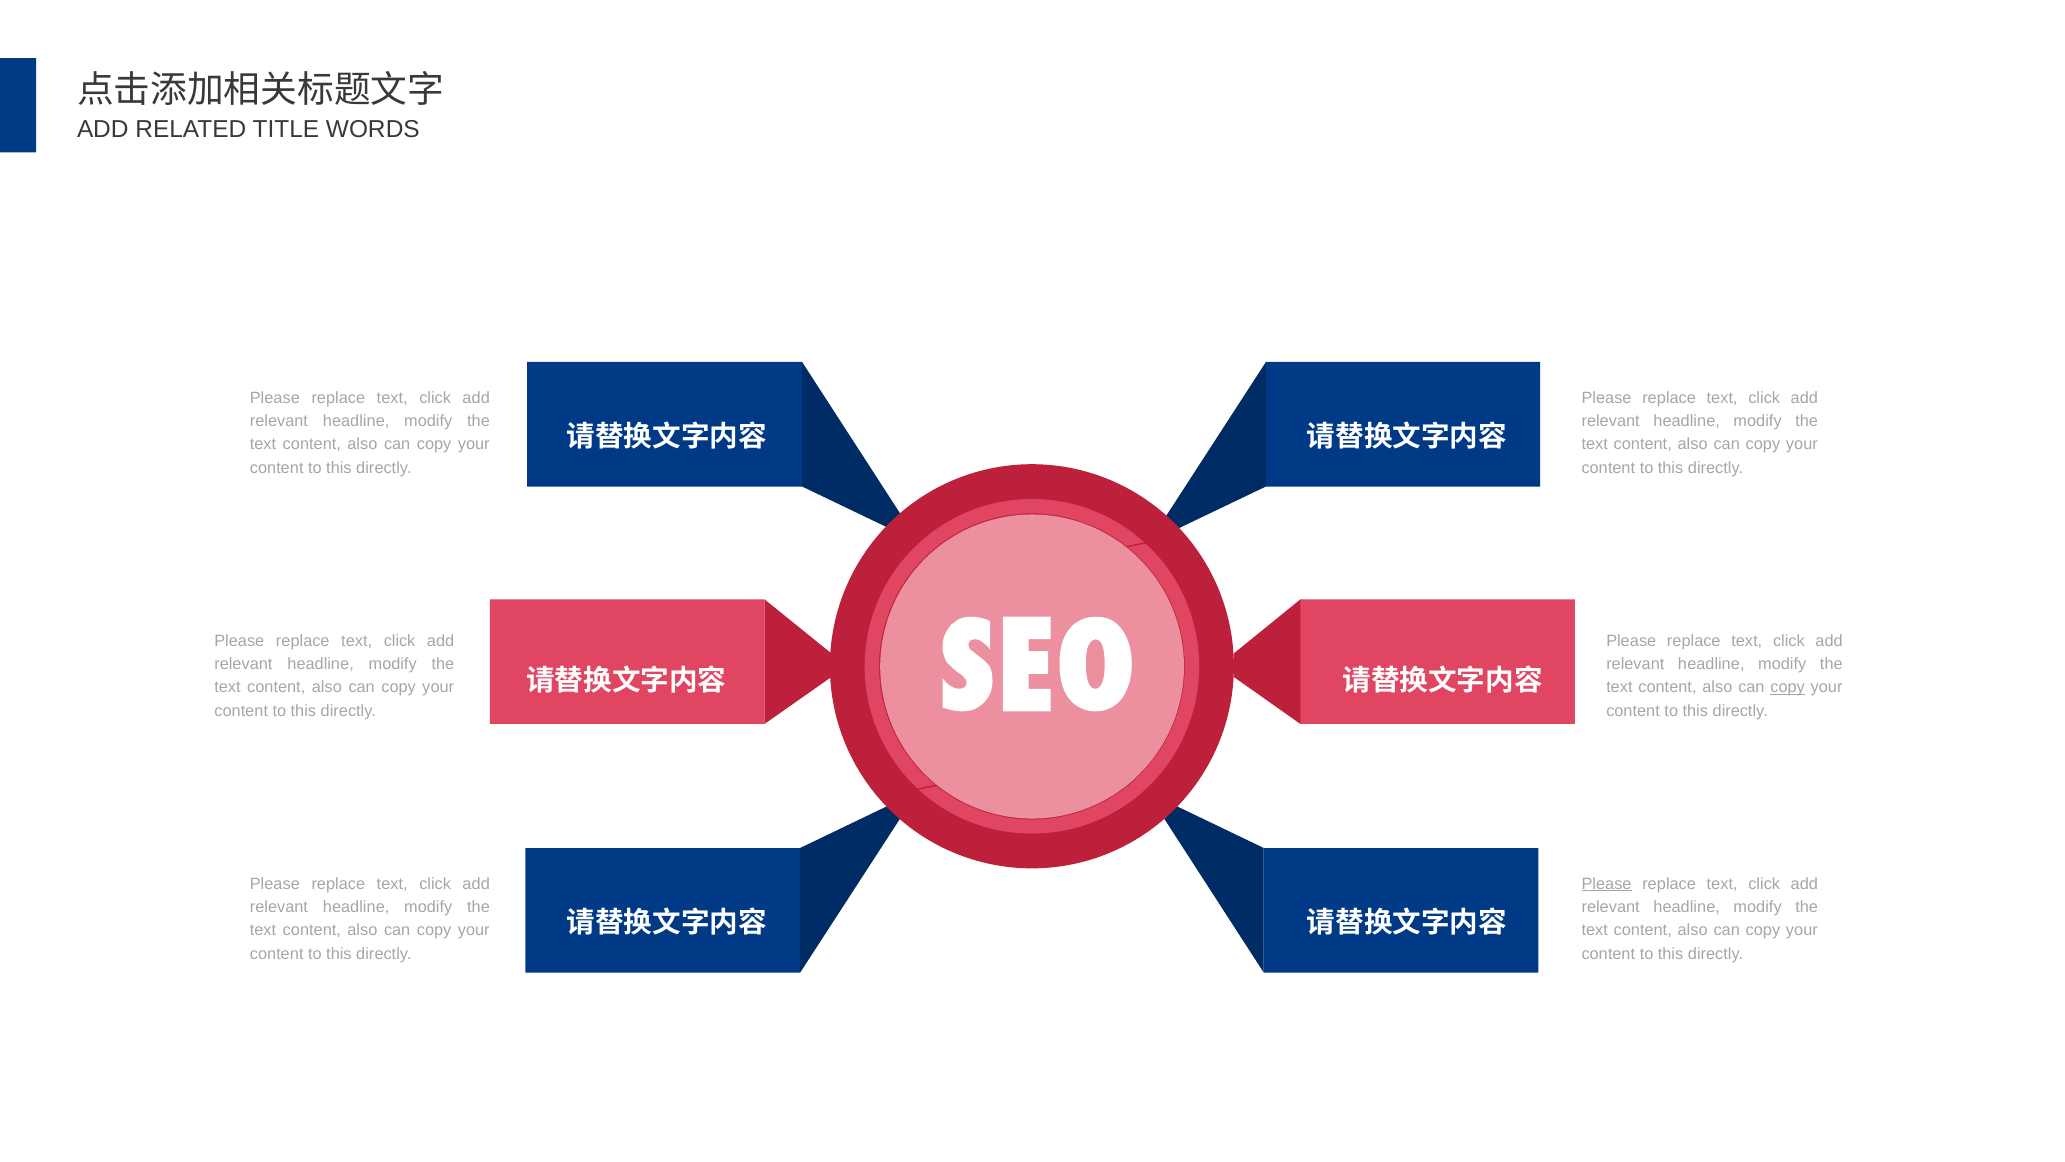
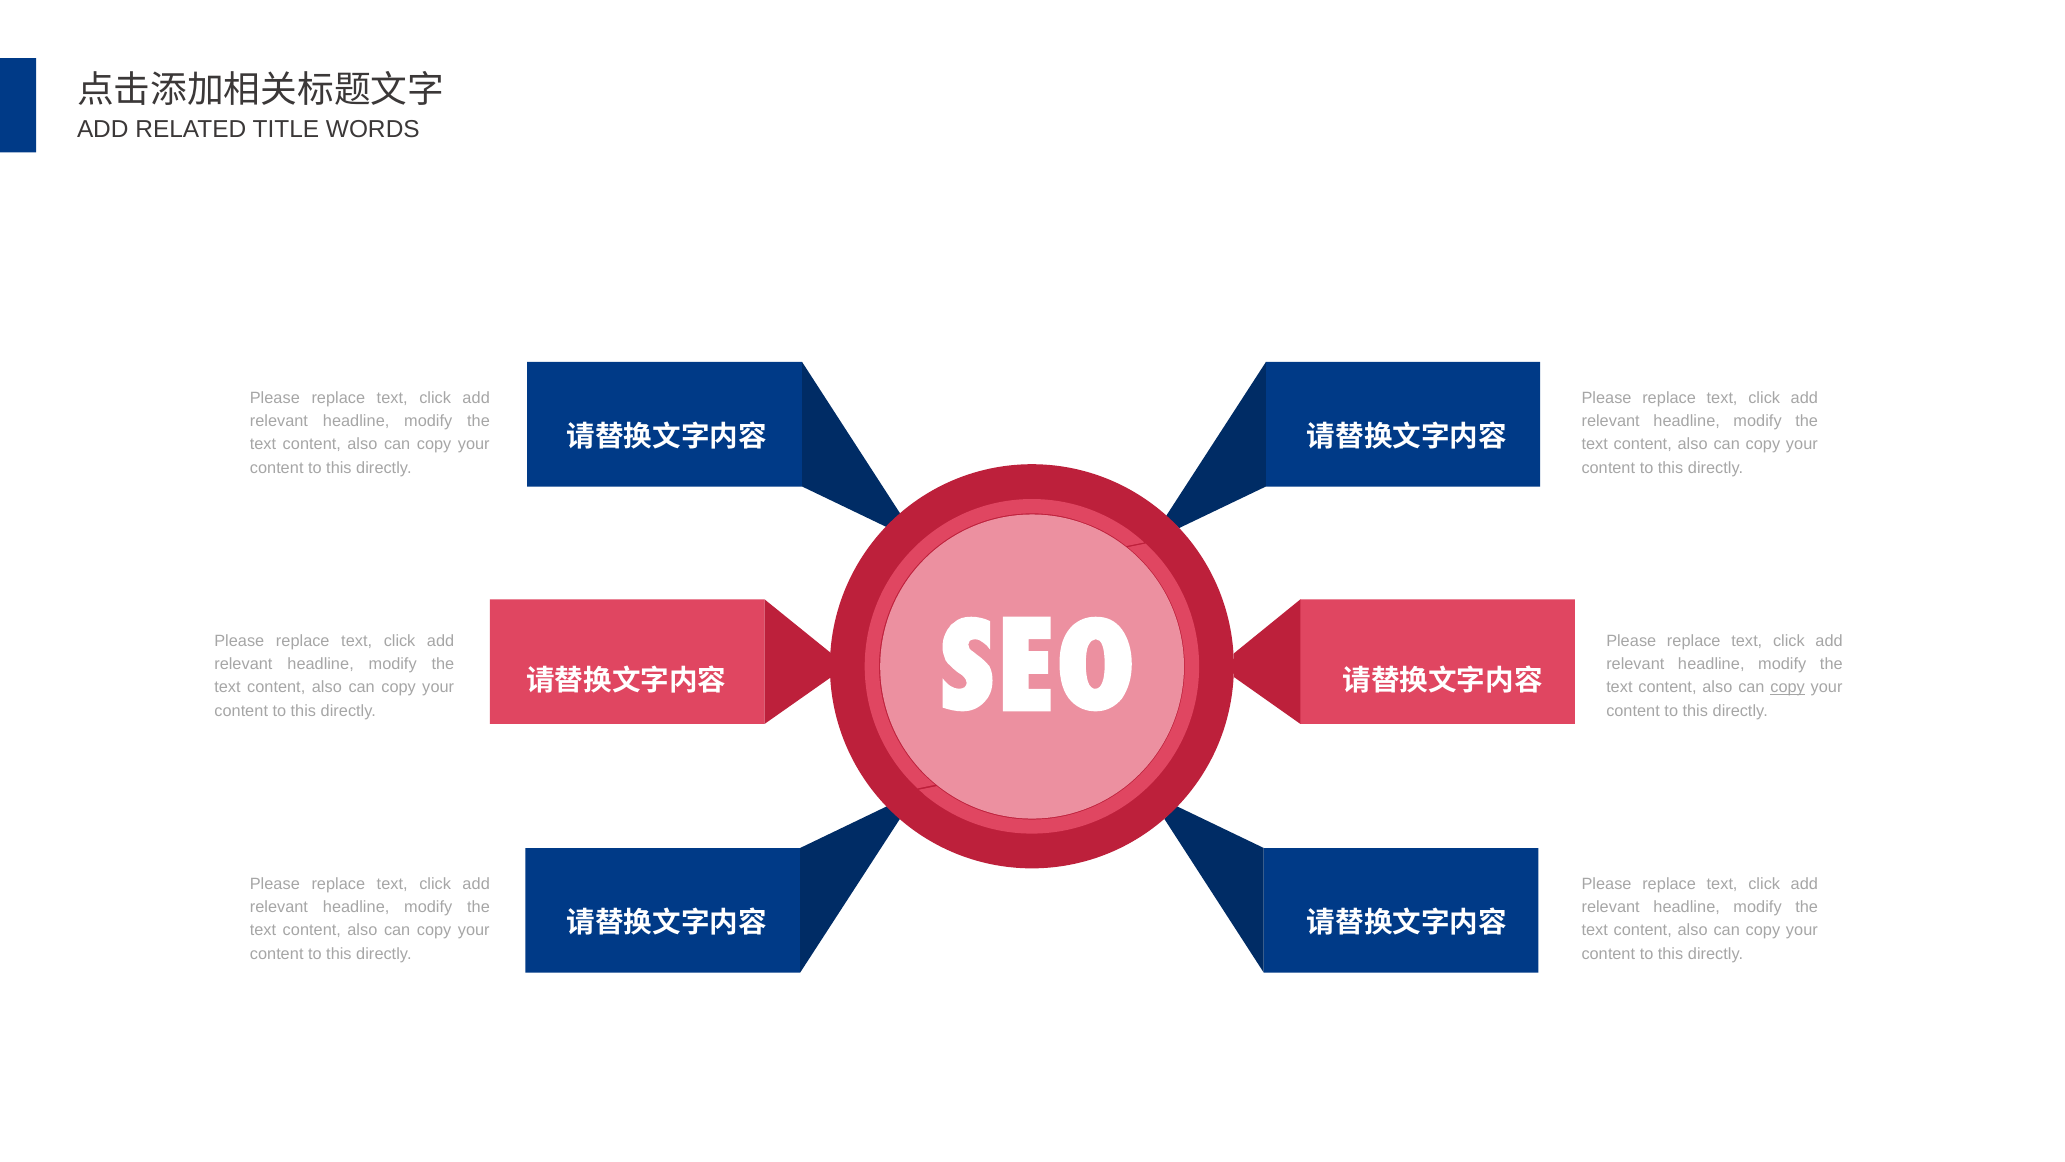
Please at (1607, 883) underline: present -> none
